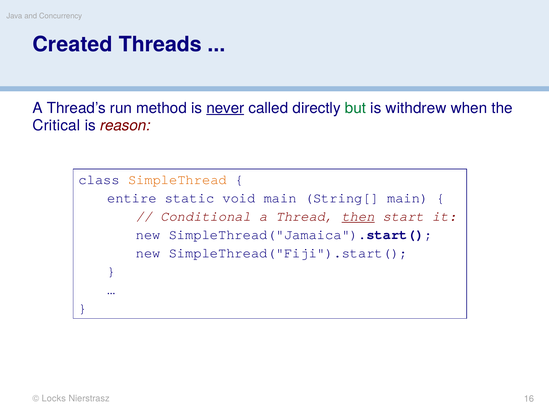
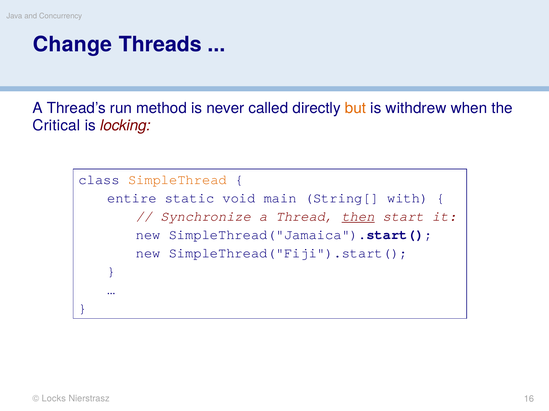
Created: Created -> Change
never underline: present -> none
but colour: green -> orange
reason: reason -> locking
String[ main: main -> with
Conditional: Conditional -> Synchronize
